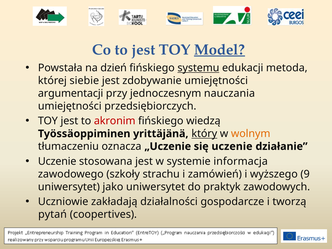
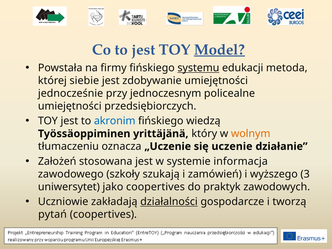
dzień: dzień -> firmy
argumentacji: argumentacji -> jednocześnie
nauczania: nauczania -> policealne
akronim colour: red -> blue
który underline: present -> none
Uczenie at (57, 161): Uczenie -> Założeń
strachu: strachu -> szukają
9: 9 -> 3
jako uniwersytet: uniwersytet -> coopertives
działalności underline: none -> present
